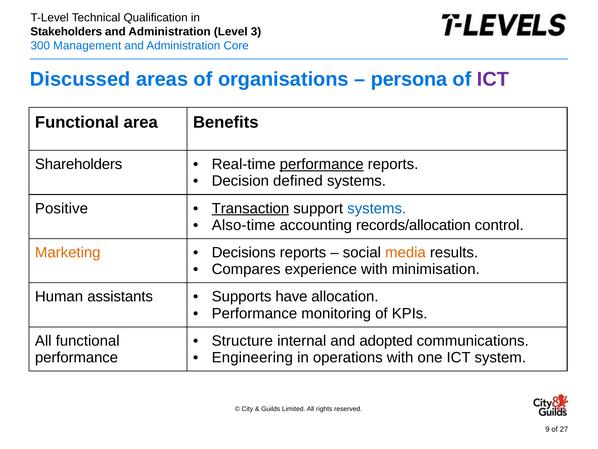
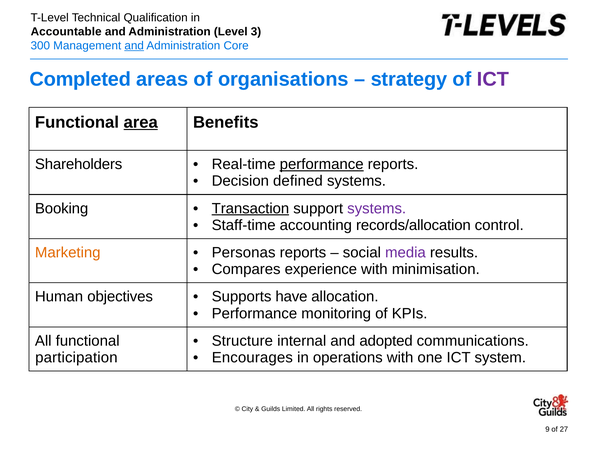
Stakeholders: Stakeholders -> Accountable
and at (134, 46) underline: none -> present
Discussed: Discussed -> Completed
persona: persona -> strategy
area underline: none -> present
Positive: Positive -> Booking
systems at (377, 208) colour: blue -> purple
Also-time: Also-time -> Staff-time
Decisions: Decisions -> Personas
media colour: orange -> purple
assistants: assistants -> objectives
Engineering: Engineering -> Encourages
performance at (77, 357): performance -> participation
